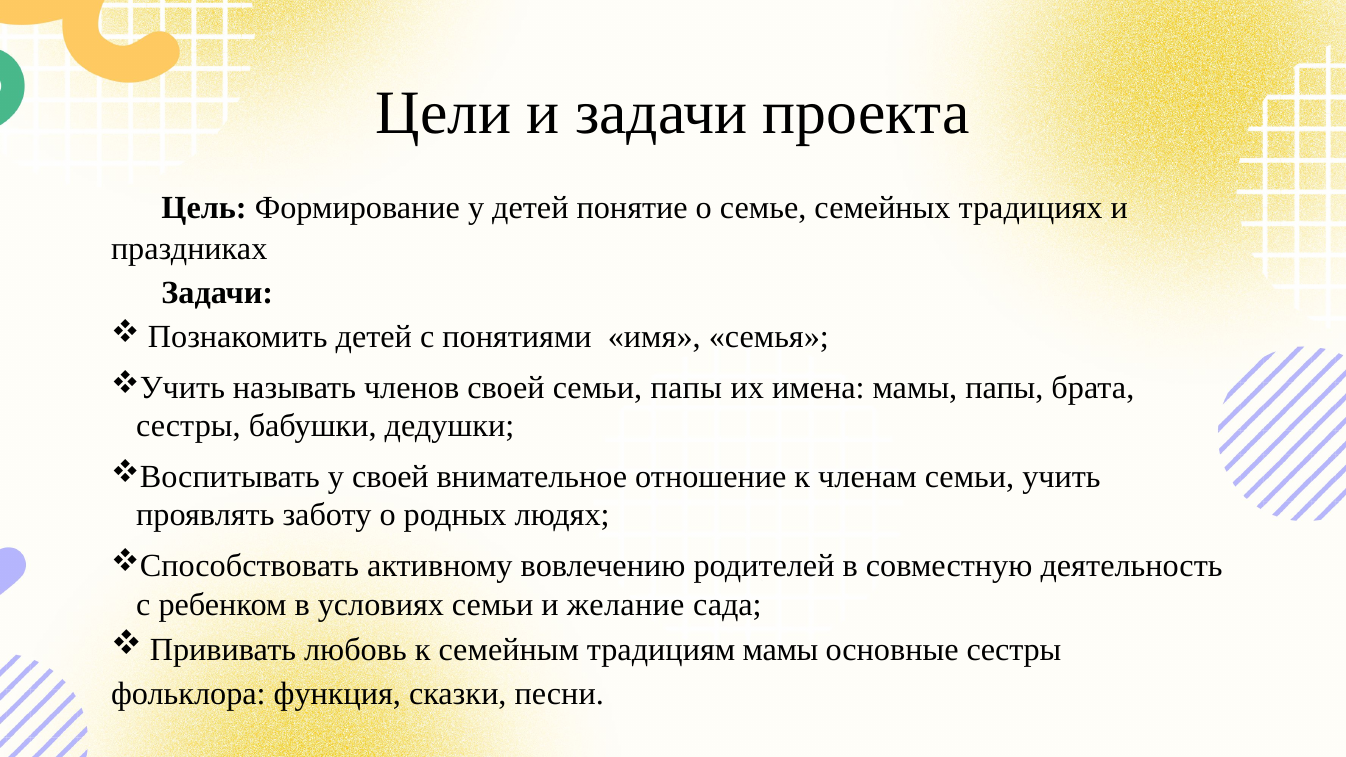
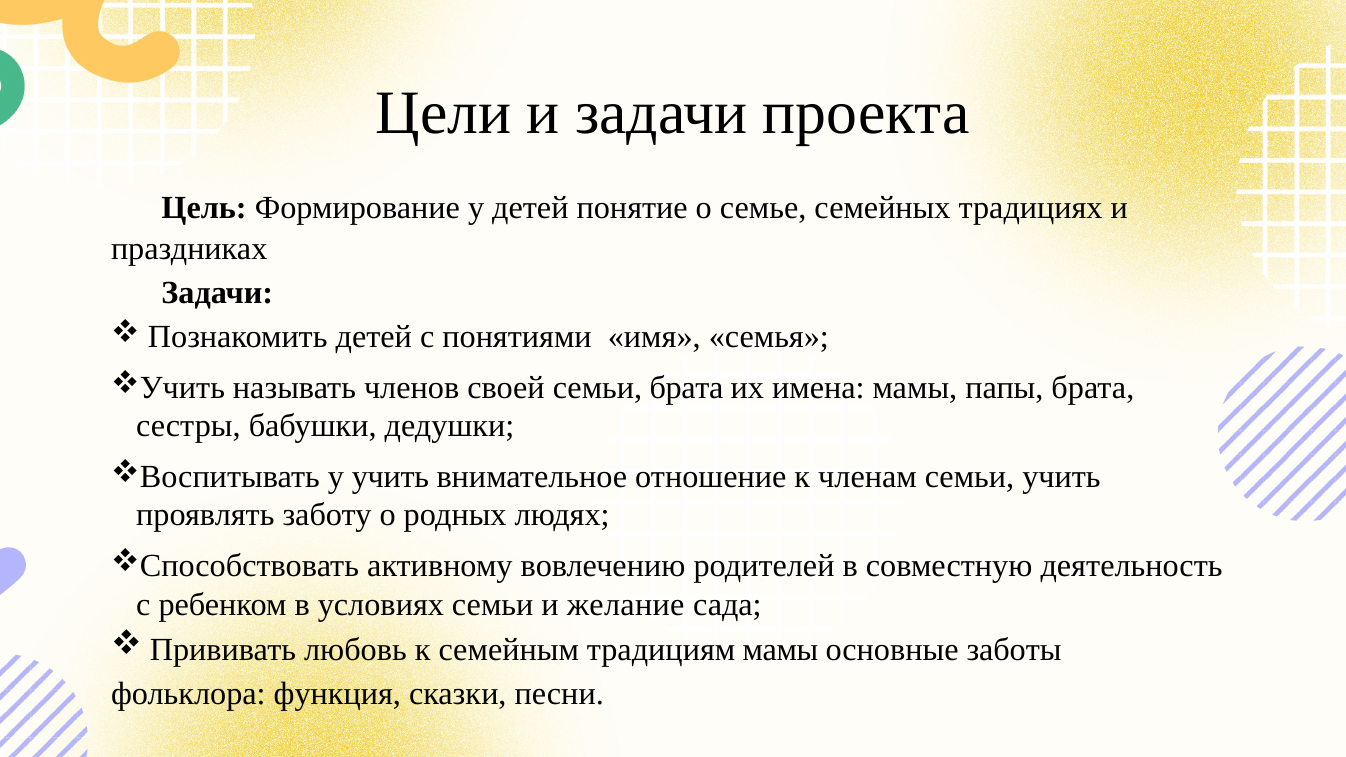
семьи папы: папы -> брата
у своей: своей -> учить
основные сестры: сестры -> заботы
